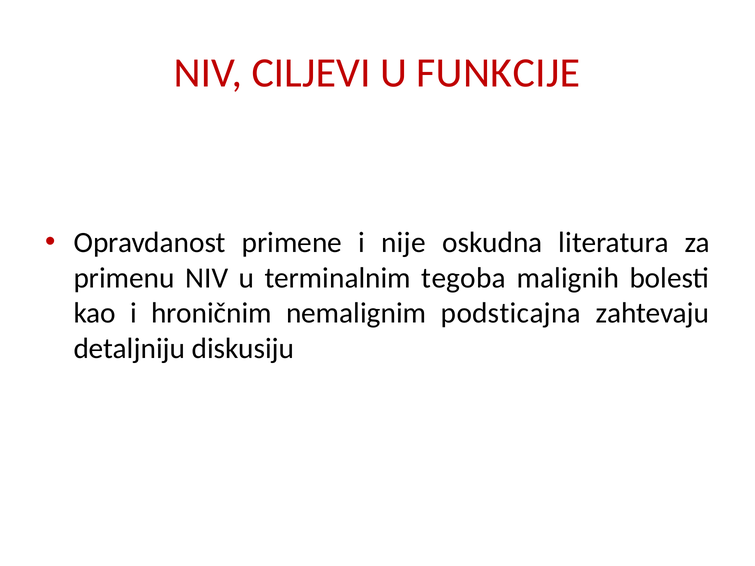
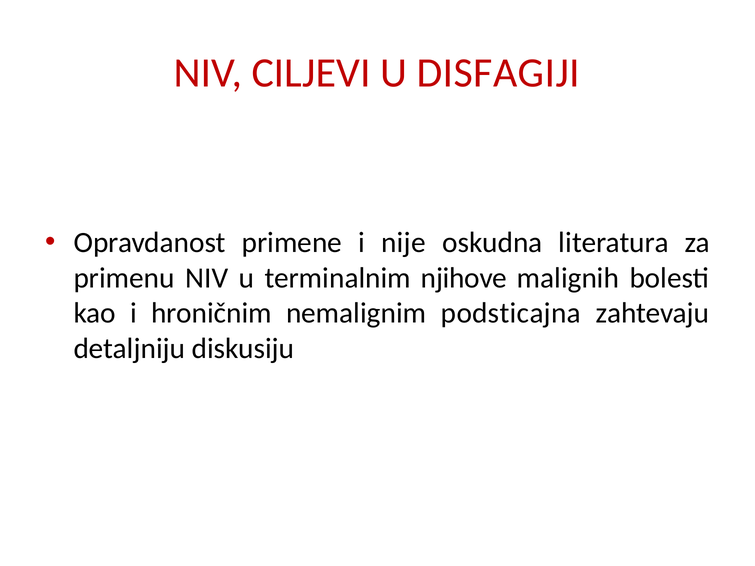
FUNKCIJE: FUNKCIJE -> DISFAGIJI
tegoba: tegoba -> njihove
